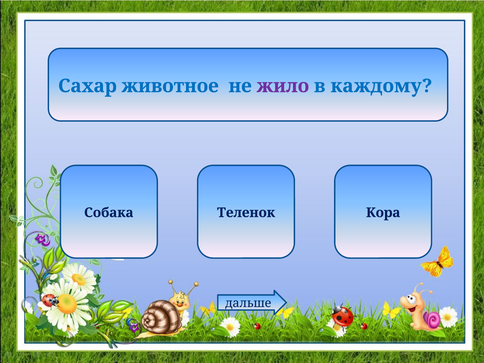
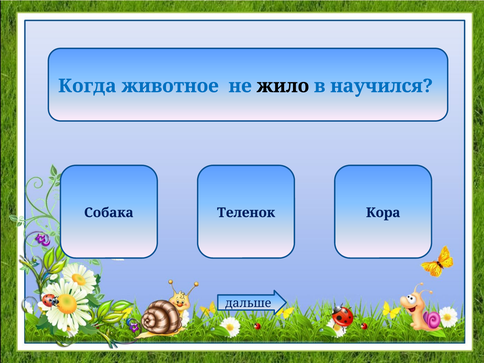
Сахар: Сахар -> Когда
жило colour: purple -> black
каждому: каждому -> научился
